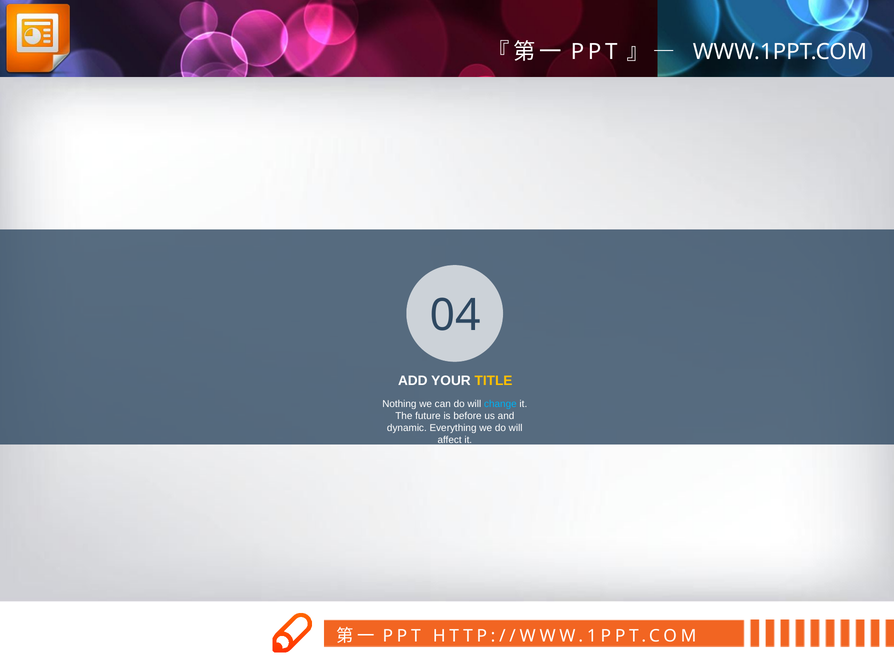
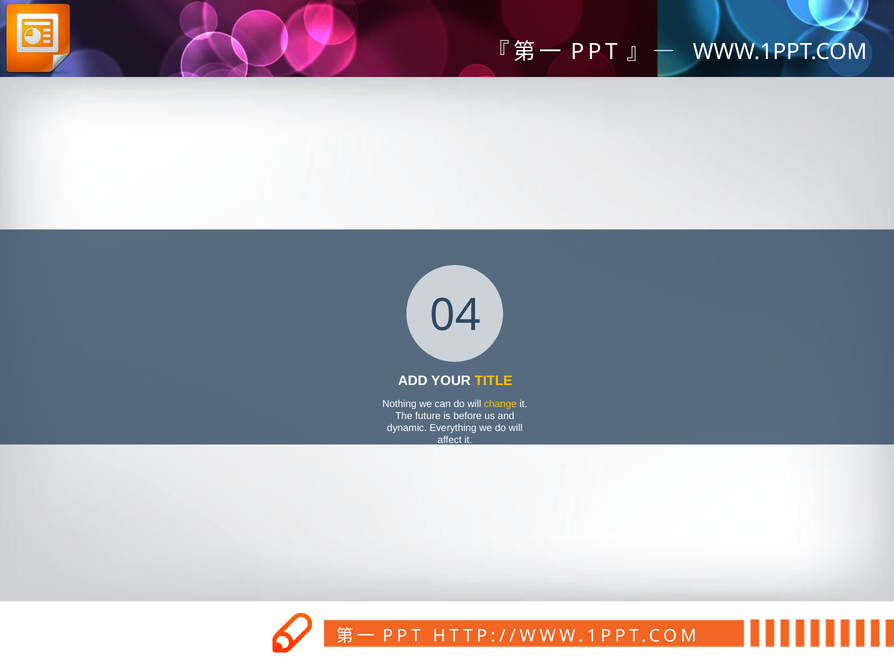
change colour: light blue -> yellow
